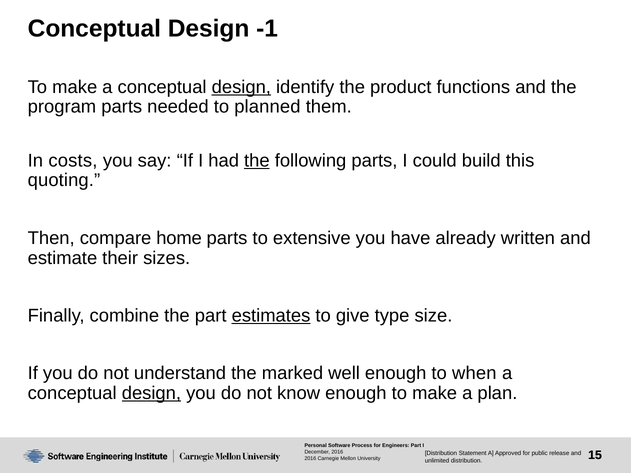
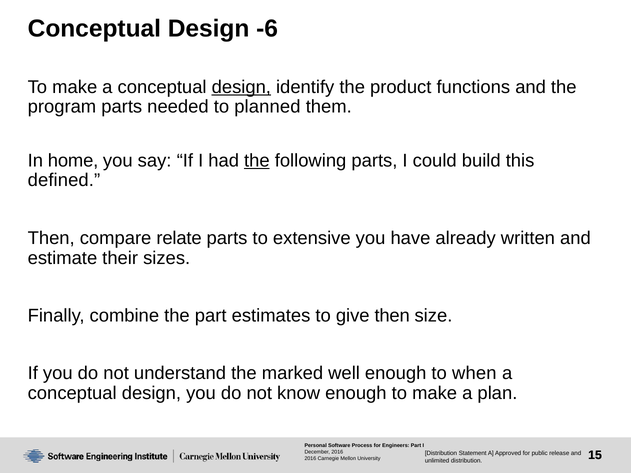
-1: -1 -> -6
costs: costs -> home
quoting: quoting -> defined
home: home -> relate
estimates underline: present -> none
give type: type -> then
design at (151, 393) underline: present -> none
